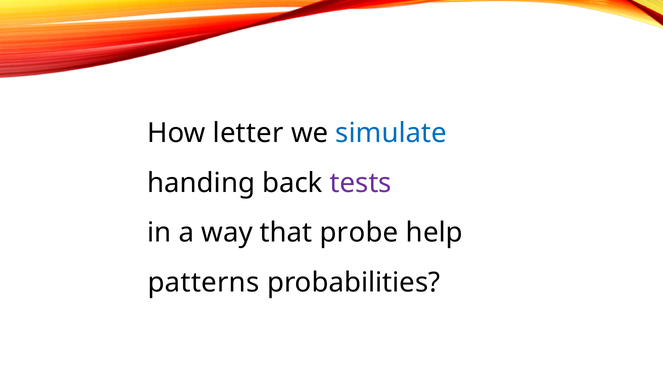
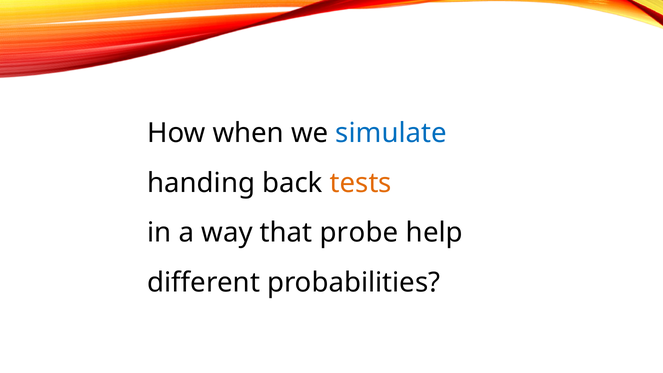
letter: letter -> when
tests colour: purple -> orange
patterns: patterns -> different
